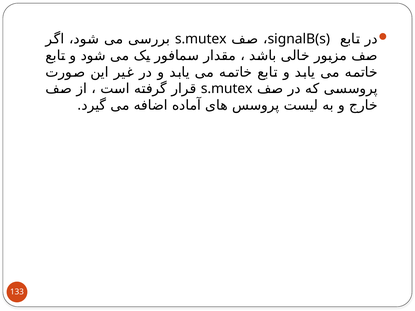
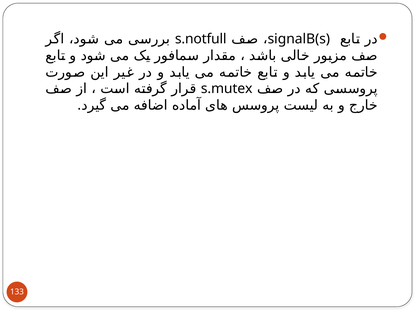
s.mutex at (201, 39): s.mutex -> s.notfull
